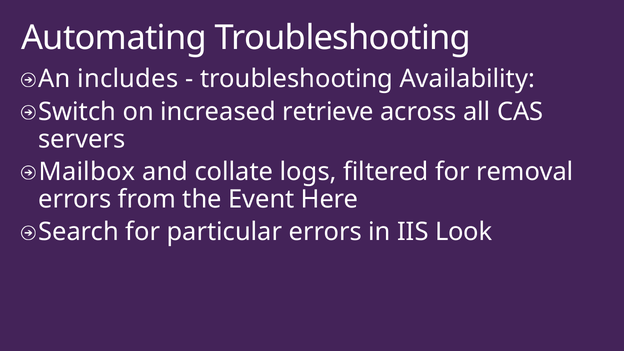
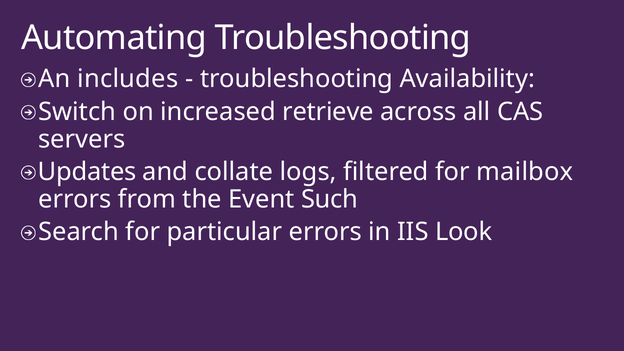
Mailbox: Mailbox -> Updates
removal: removal -> mailbox
Here: Here -> Such
